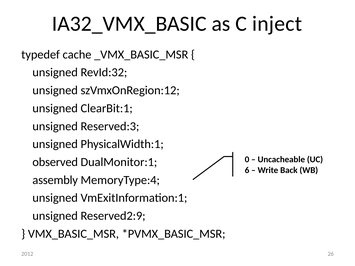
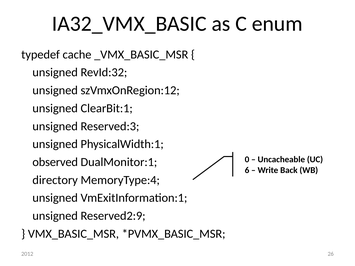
inject: inject -> enum
assembly: assembly -> directory
